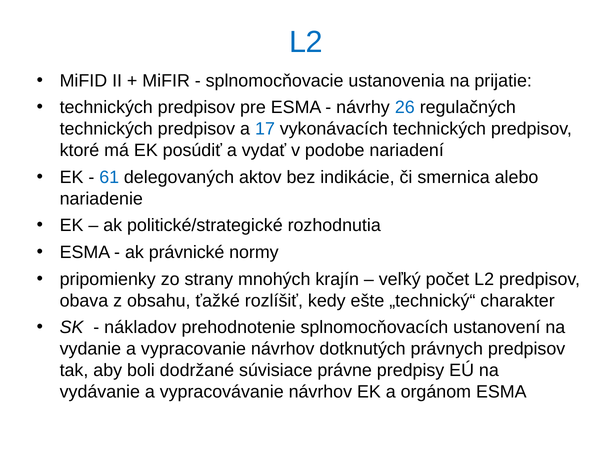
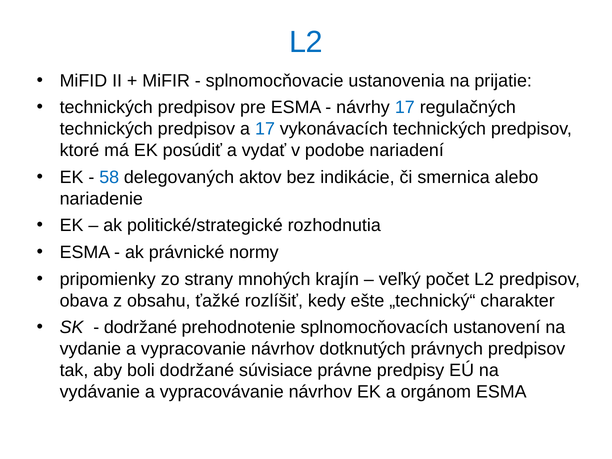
návrhy 26: 26 -> 17
61: 61 -> 58
nákladov at (140, 328): nákladov -> dodržané
